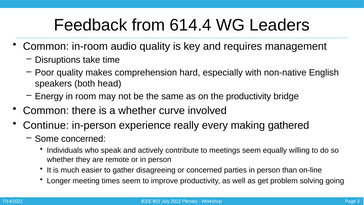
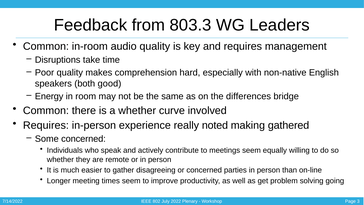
614.4: 614.4 -> 803.3
head: head -> good
the productivity: productivity -> differences
Continue at (46, 125): Continue -> Requires
every: every -> noted
